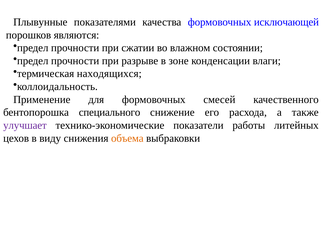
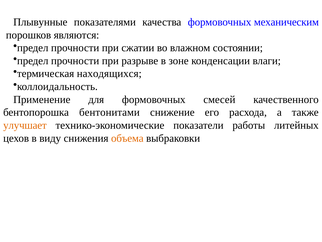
исключающей: исключающей -> механическим
специального: специального -> бентонитами
улучшает colour: purple -> orange
